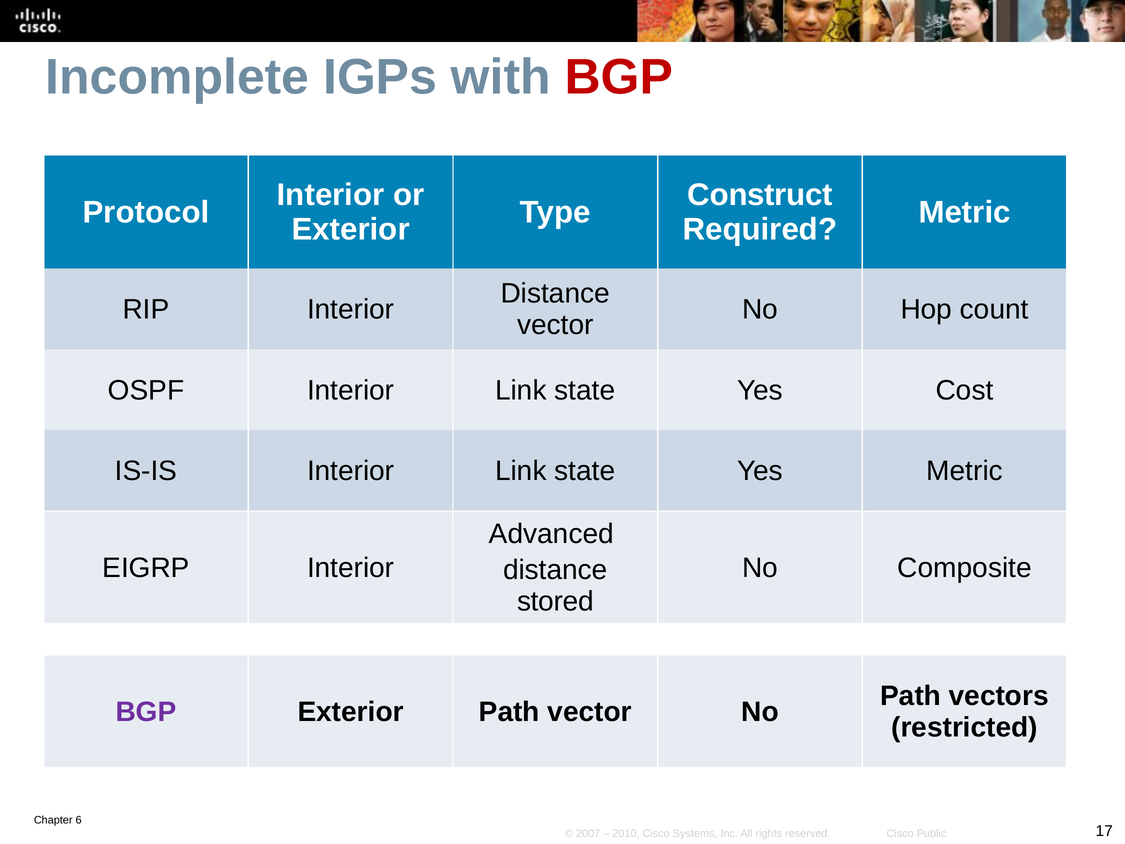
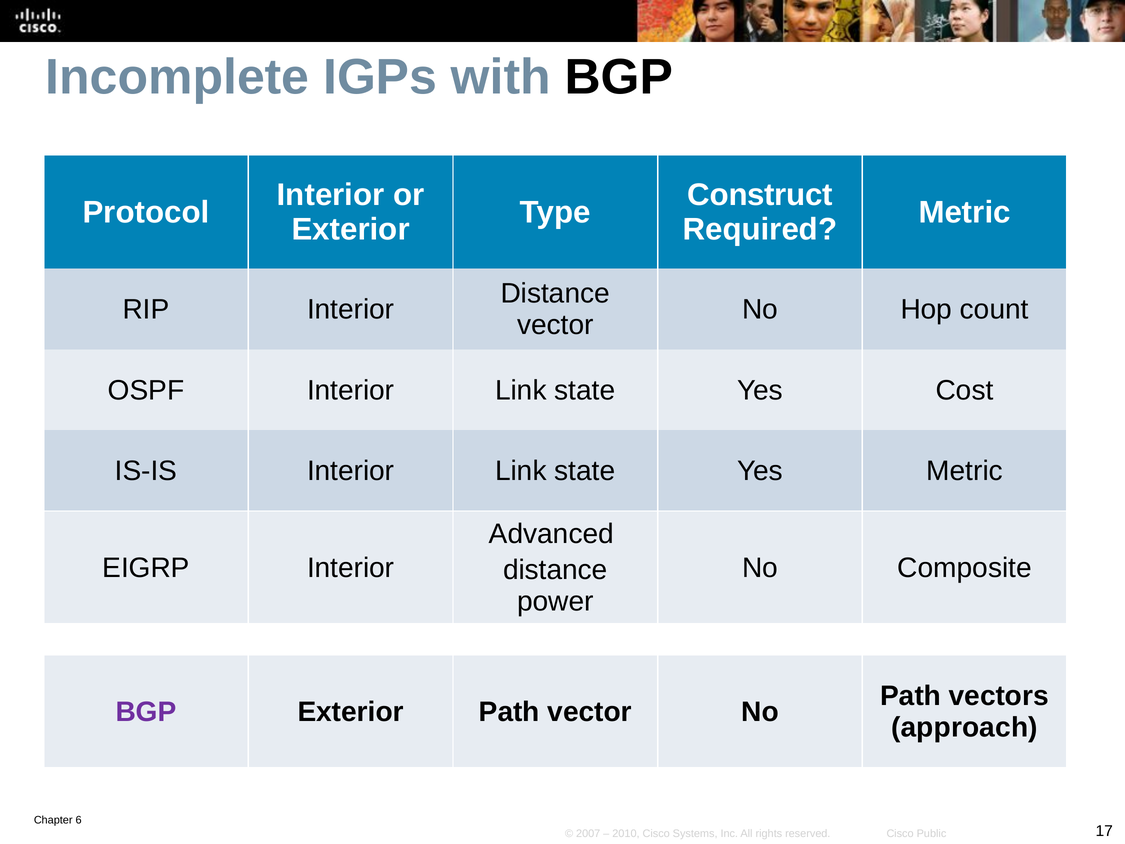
BGP at (619, 77) colour: red -> black
stored: stored -> power
restricted: restricted -> approach
